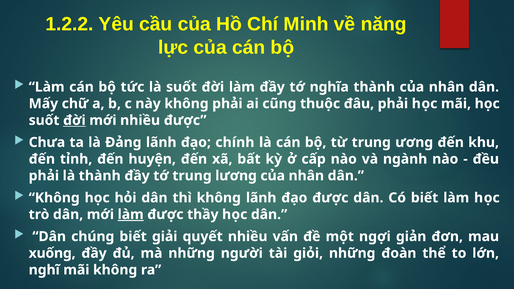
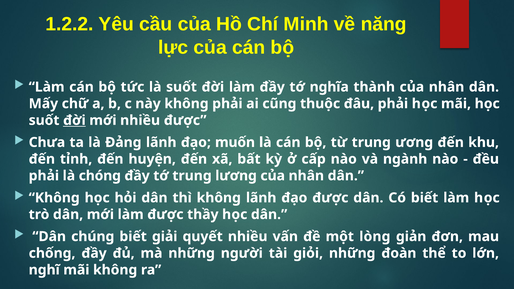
chính: chính -> muốn
là thành: thành -> chóng
làm at (131, 215) underline: present -> none
ngợi: ngợi -> lòng
xuống: xuống -> chống
